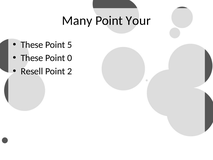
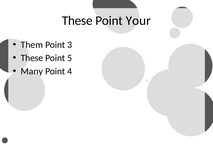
Many at (77, 21): Many -> These
These at (32, 45): These -> Them
5: 5 -> 3
0: 0 -> 5
Resell: Resell -> Many
2: 2 -> 4
